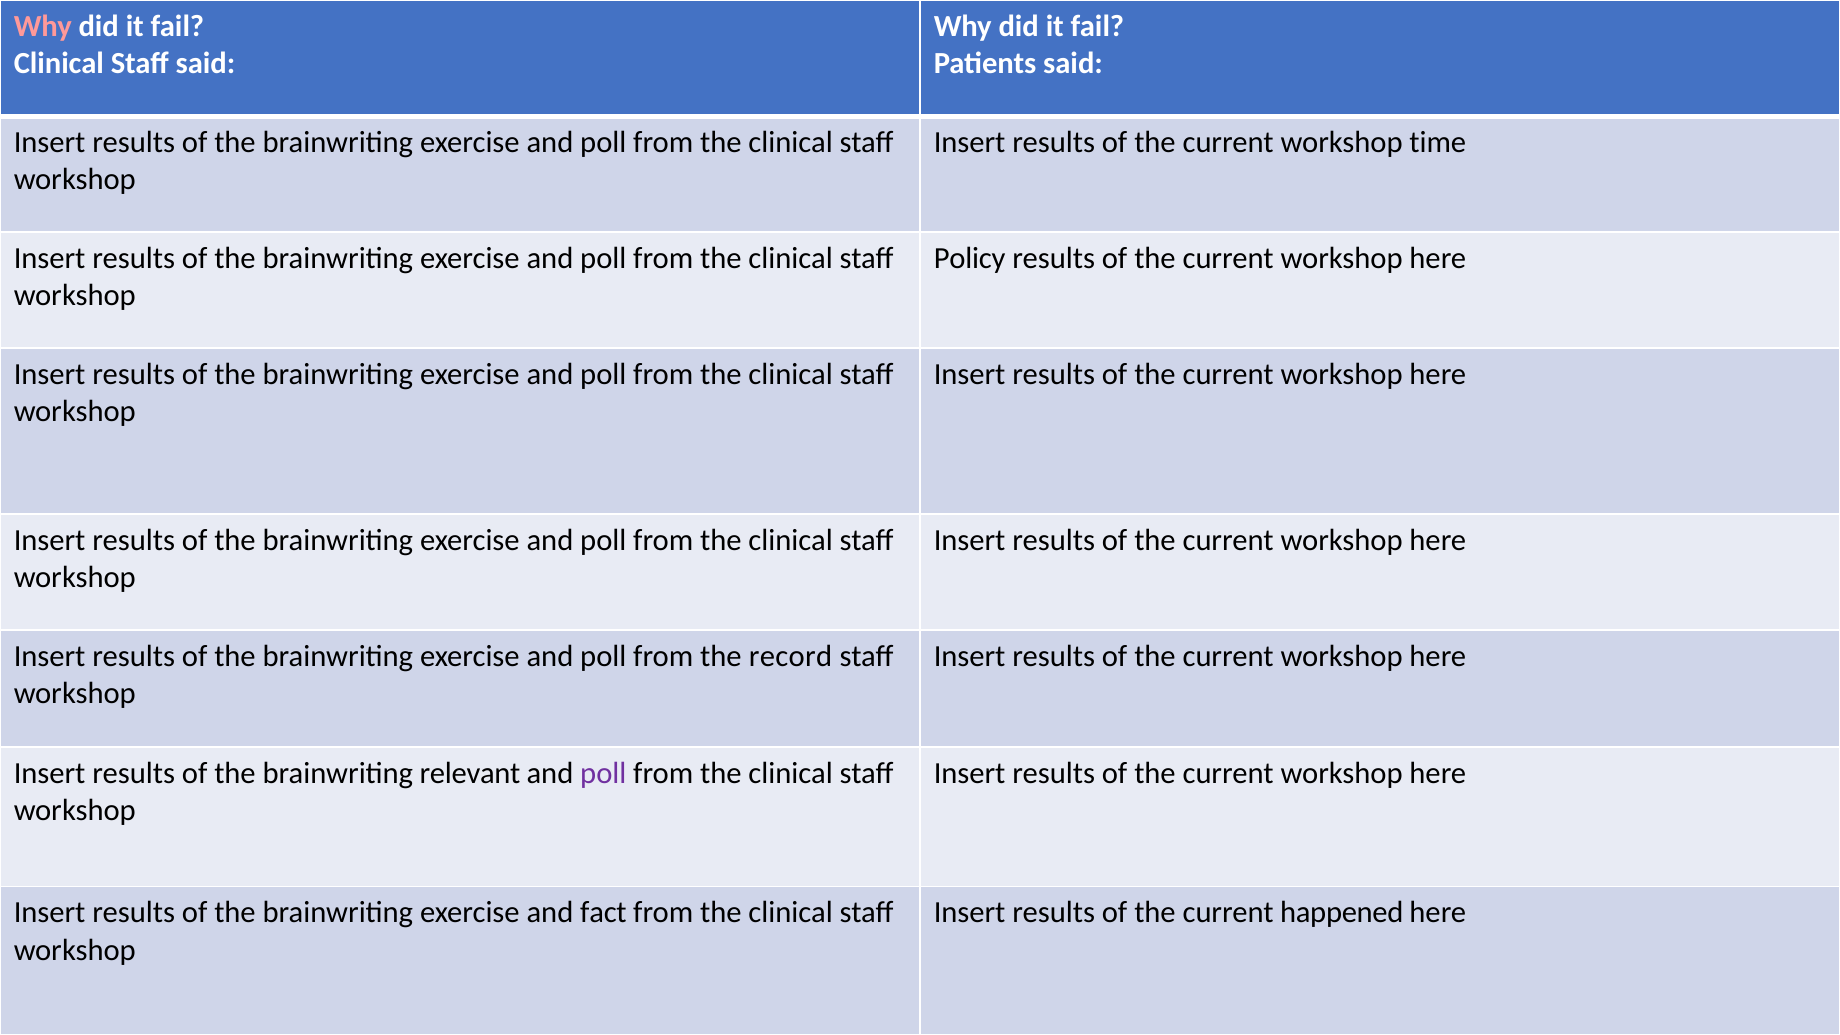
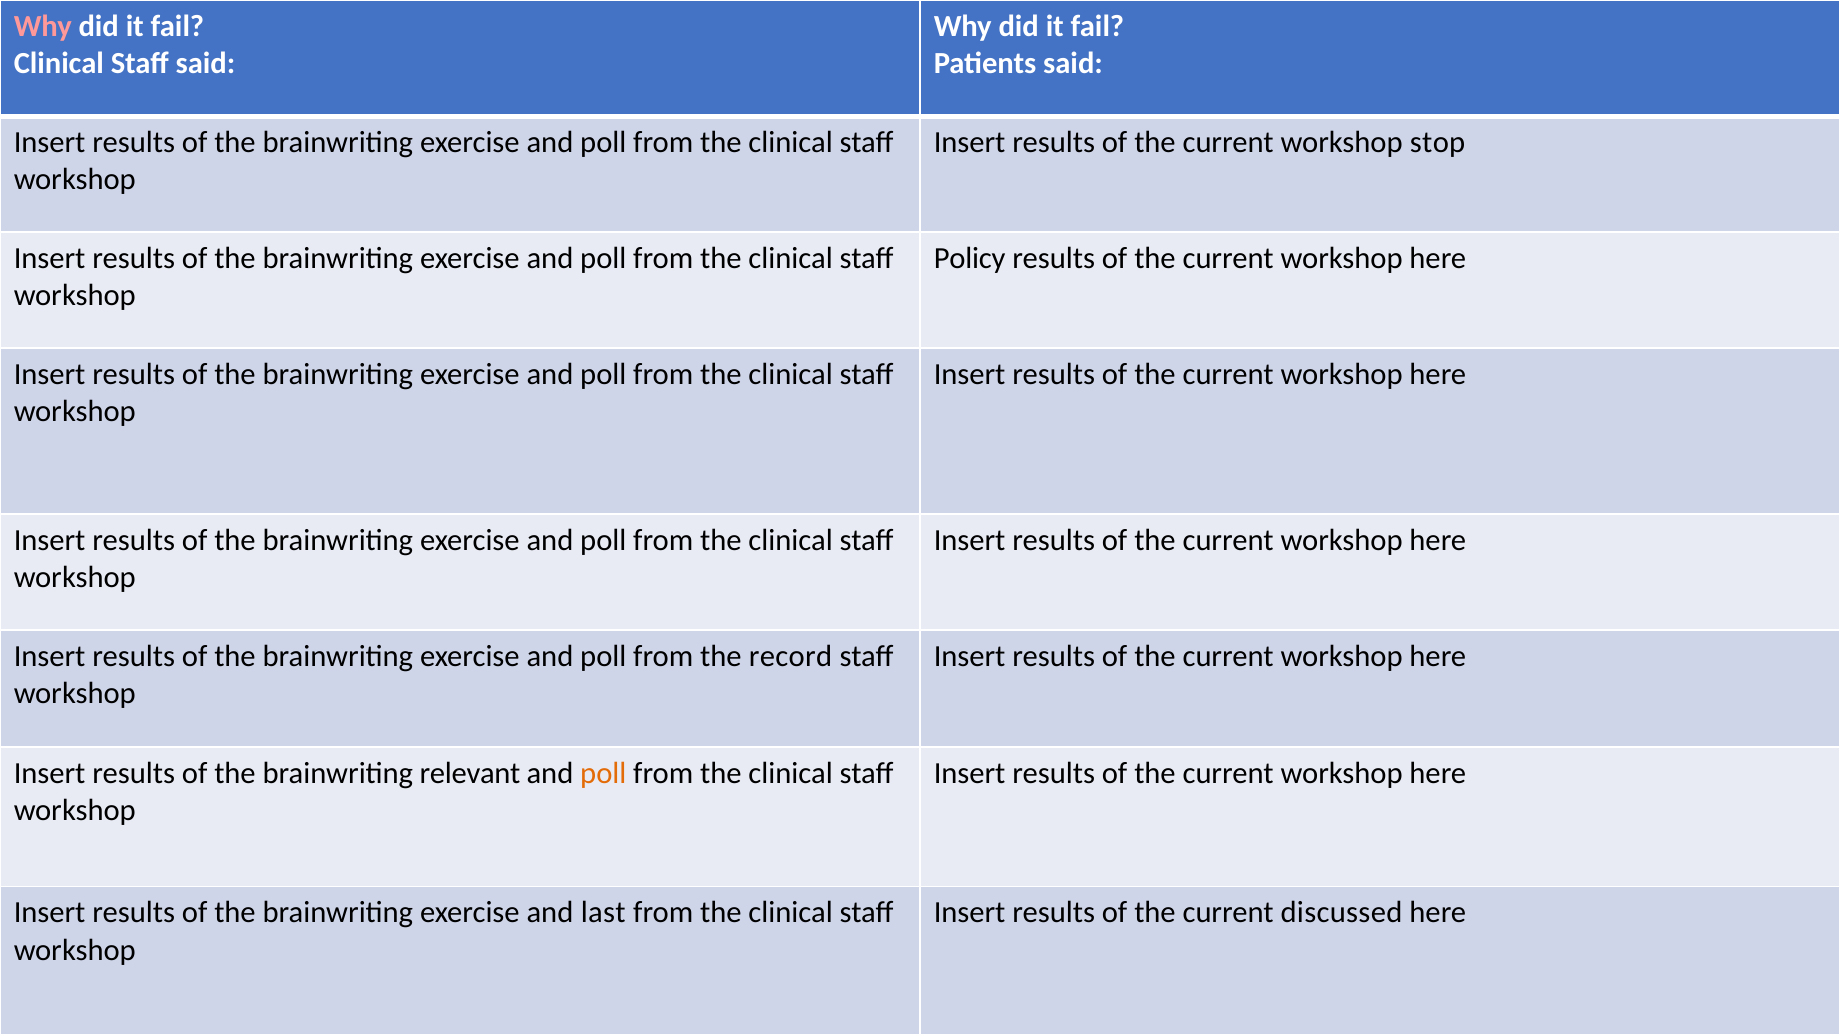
time: time -> stop
poll at (603, 773) colour: purple -> orange
fact: fact -> last
happened: happened -> discussed
